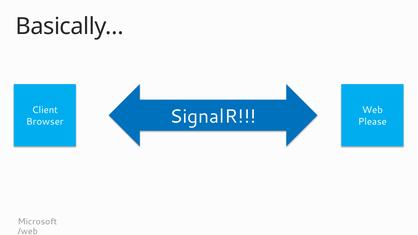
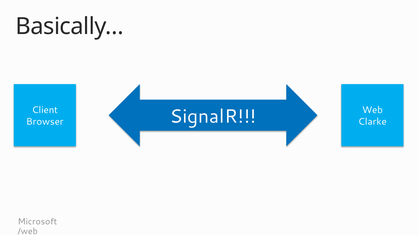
Please: Please -> Clarke
